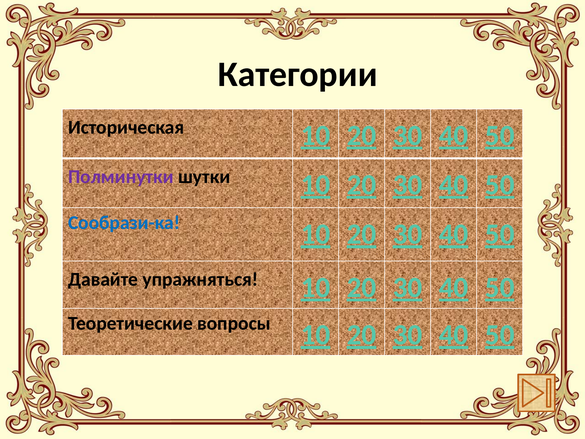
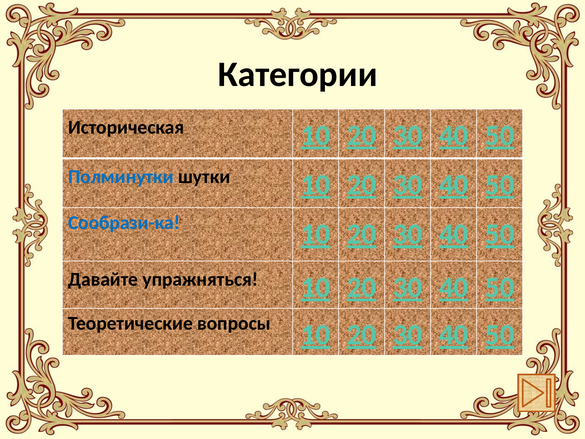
Полминутки colour: purple -> blue
